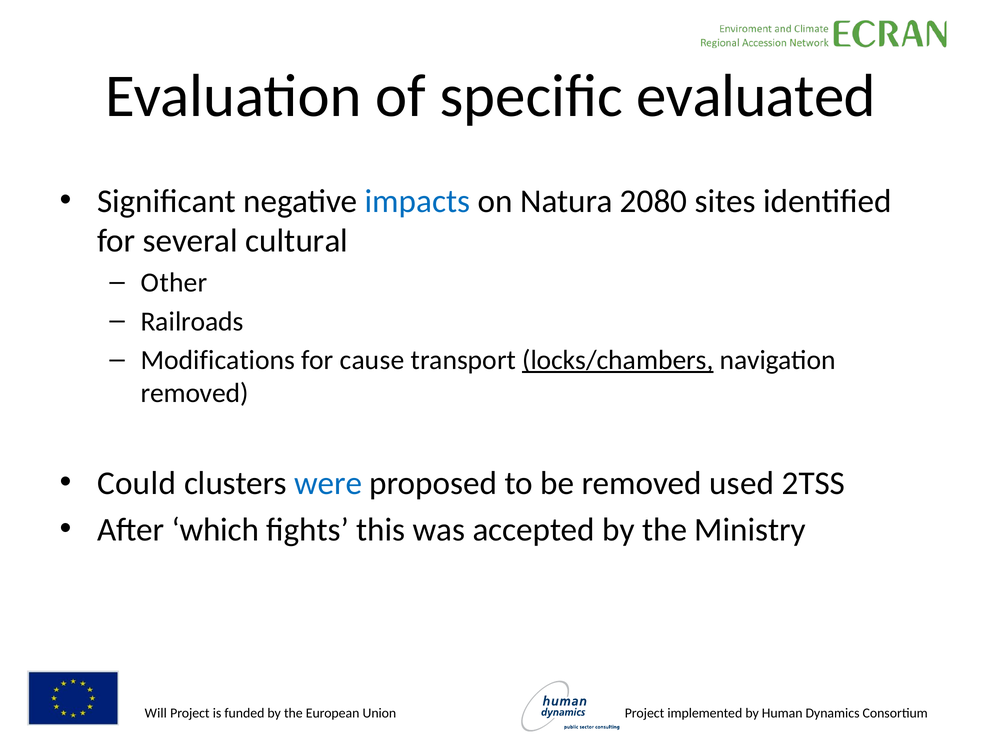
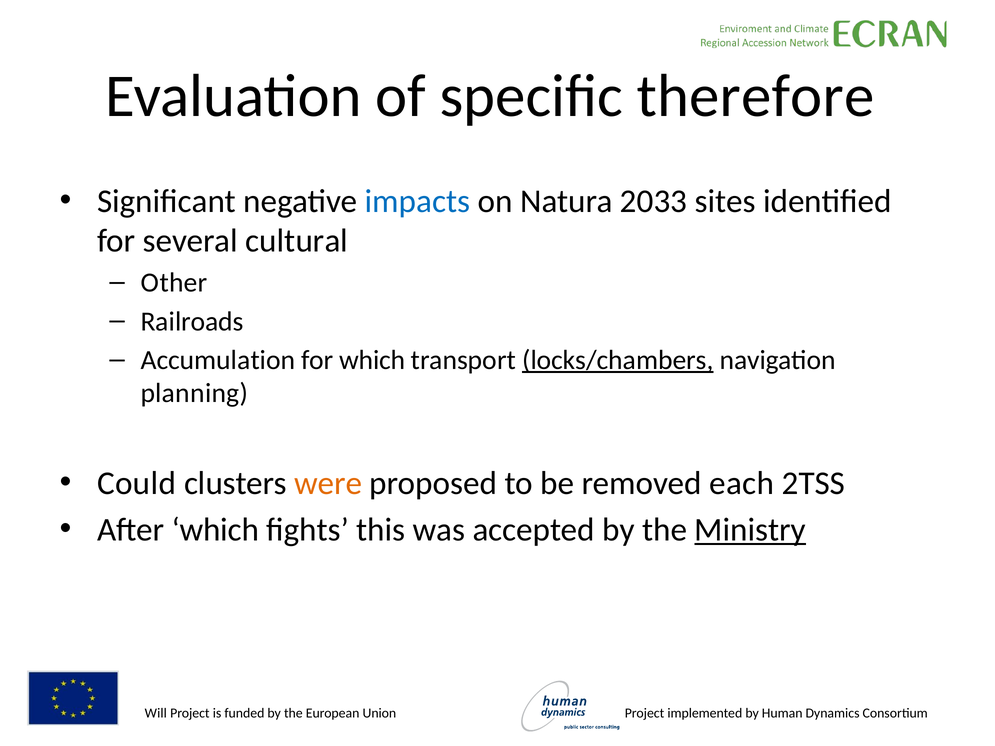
evaluated: evaluated -> therefore
2080: 2080 -> 2033
Modifications: Modifications -> Accumulation
for cause: cause -> which
removed at (195, 393): removed -> planning
were colour: blue -> orange
used: used -> each
Ministry underline: none -> present
